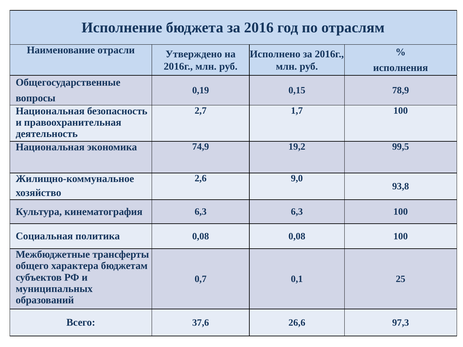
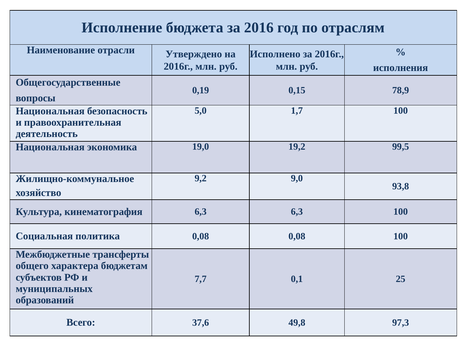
2,7: 2,7 -> 5,0
74,9: 74,9 -> 19,0
2,6: 2,6 -> 9,2
0,7: 0,7 -> 7,7
26,6: 26,6 -> 49,8
